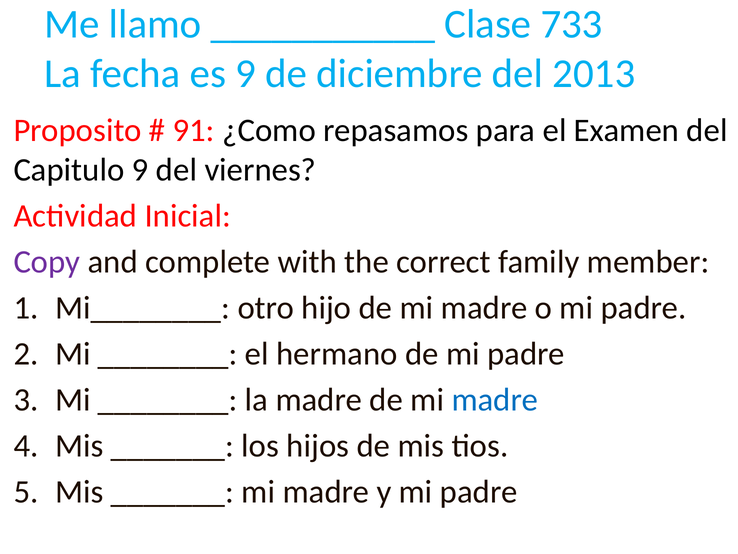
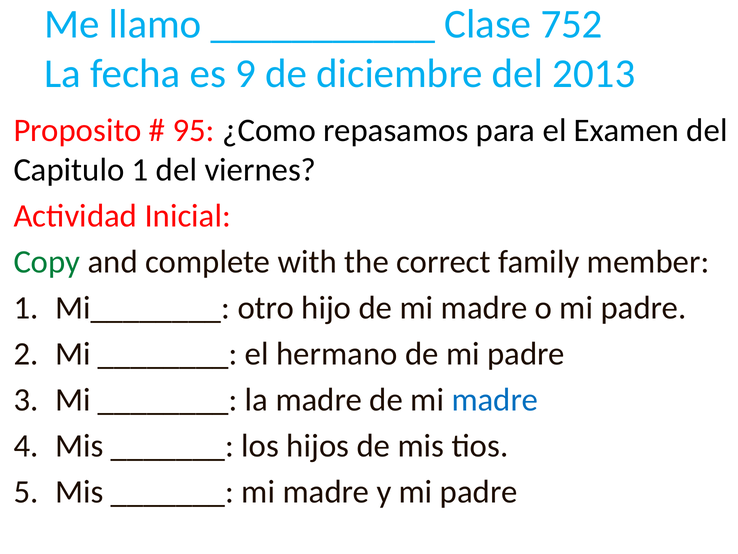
733: 733 -> 752
91: 91 -> 95
Capitulo 9: 9 -> 1
Copy colour: purple -> green
